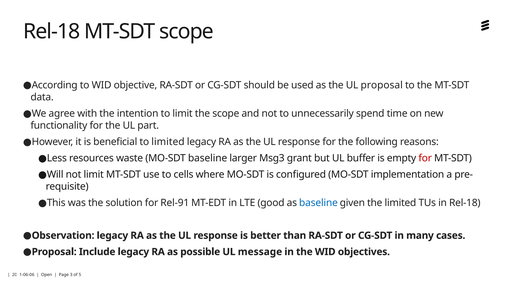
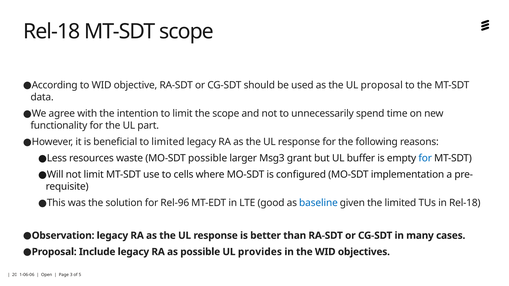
MO-SDT baseline: baseline -> possible
for at (425, 158) colour: red -> blue
Rel-91: Rel-91 -> Rel-96
message: message -> provides
